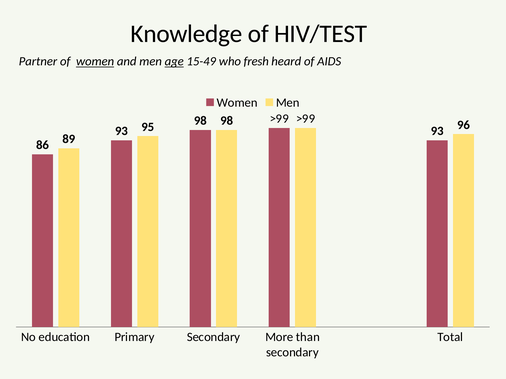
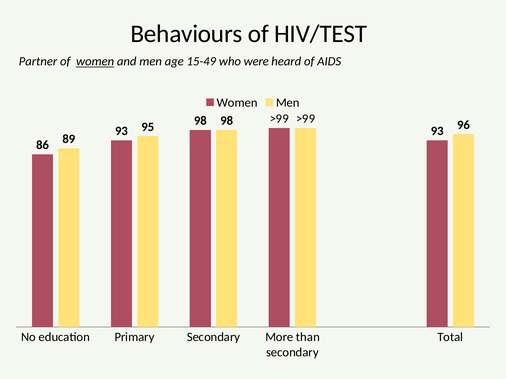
Knowledge: Knowledge -> Behaviours
age underline: present -> none
fresh: fresh -> were
